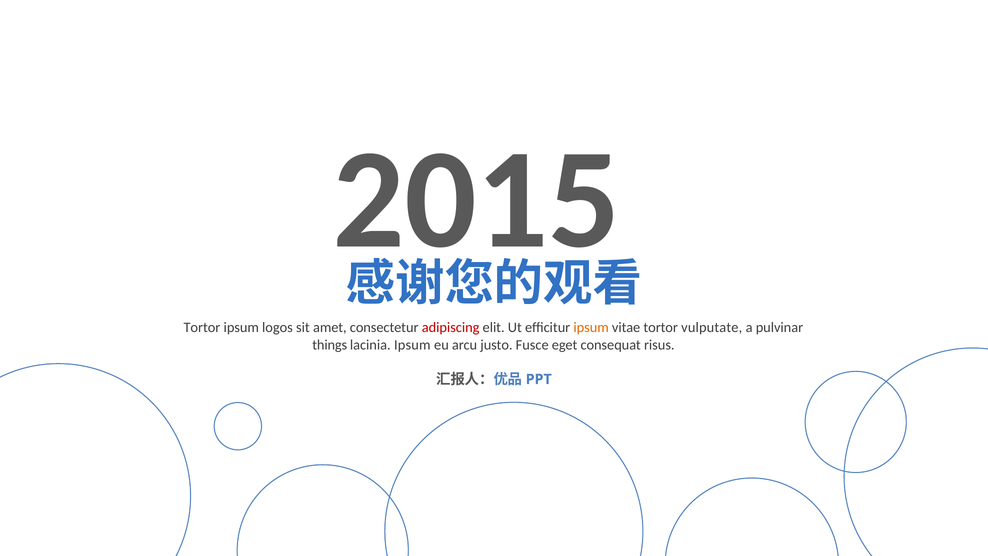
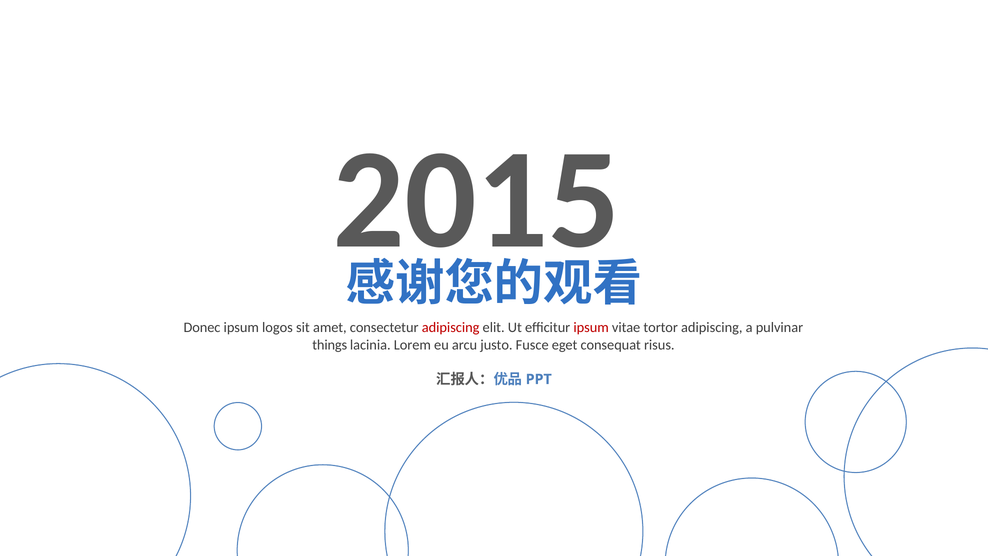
Tortor at (202, 328): Tortor -> Donec
ipsum at (591, 328) colour: orange -> red
tortor vulputate: vulputate -> adipiscing
lacinia Ipsum: Ipsum -> Lorem
